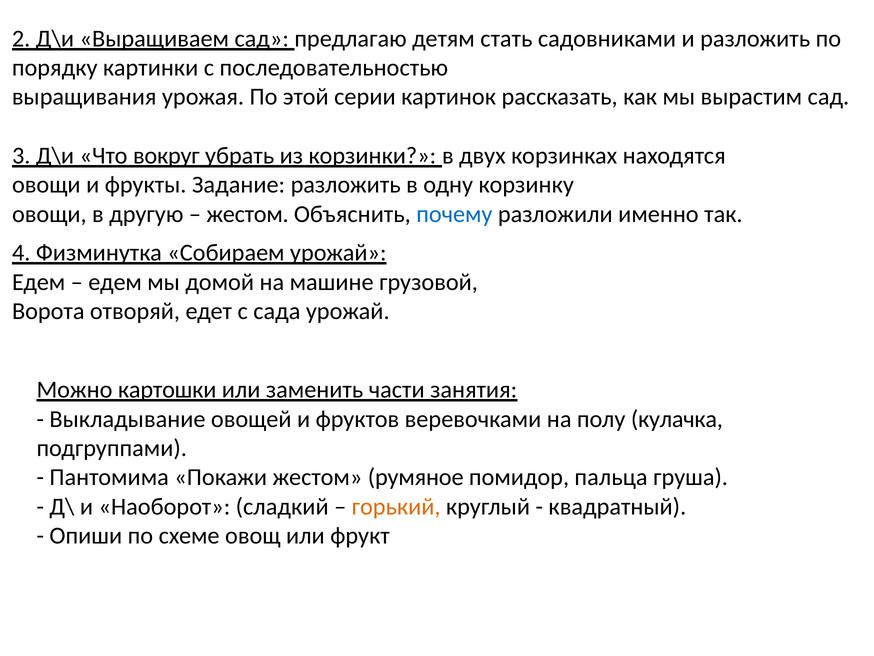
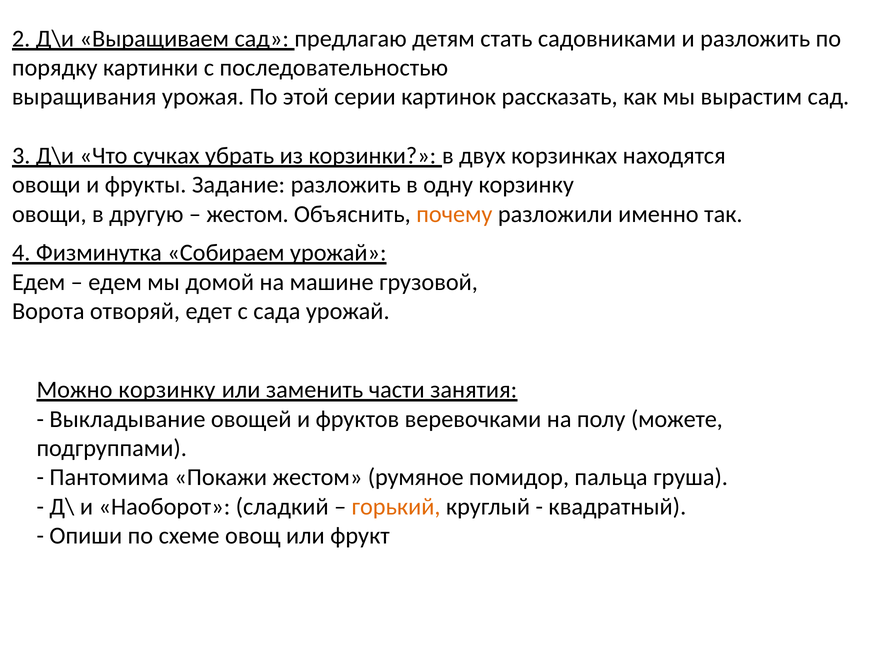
вокруг: вокруг -> сучках
почему colour: blue -> orange
Можно картошки: картошки -> корзинку
кулачка: кулачка -> можете
